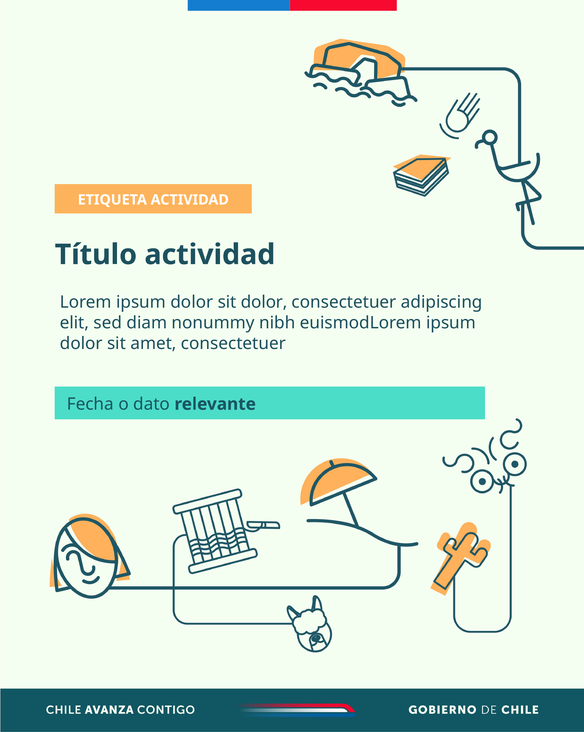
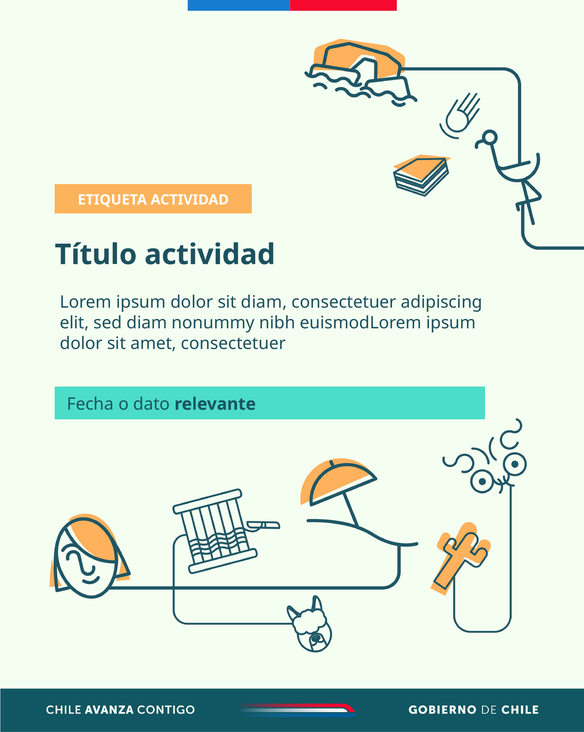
sit dolor: dolor -> diam
